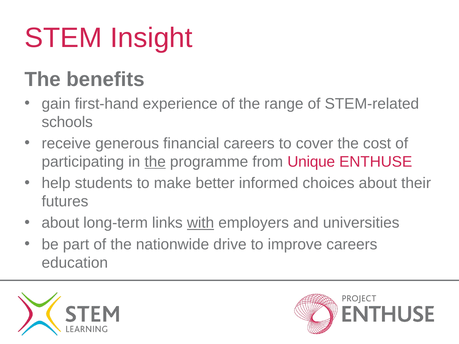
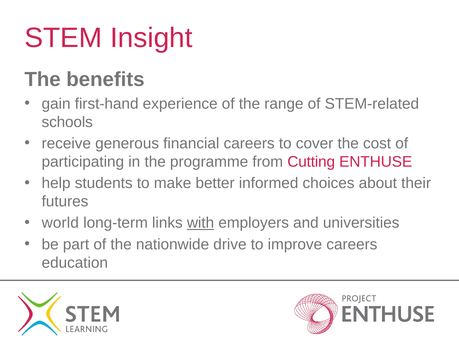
the at (155, 162) underline: present -> none
Unique: Unique -> Cutting
about at (60, 223): about -> world
